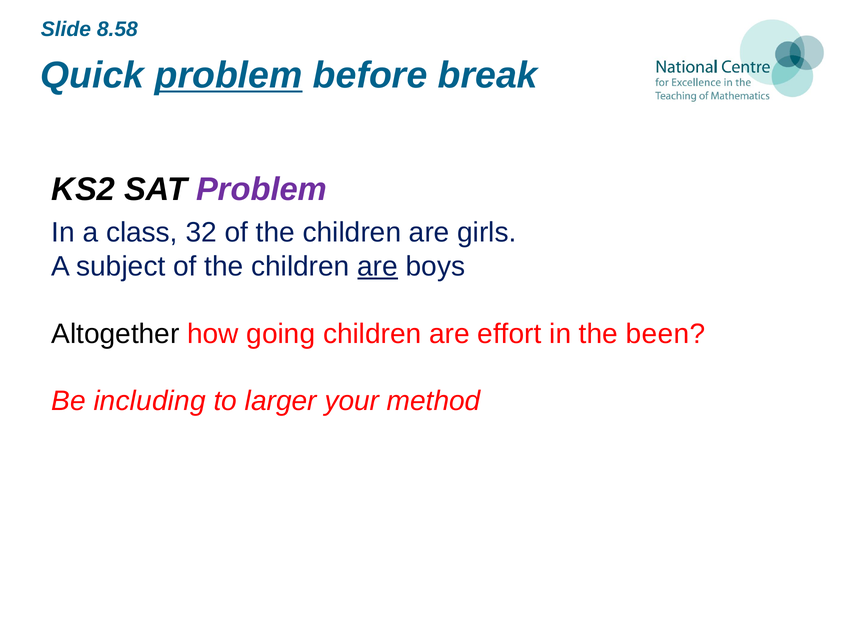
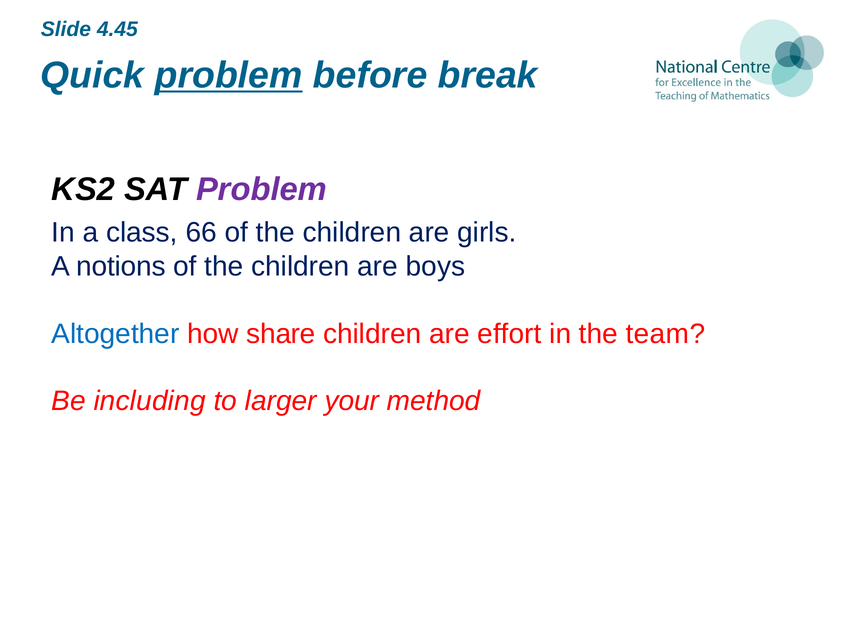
8.58: 8.58 -> 4.45
32: 32 -> 66
subject: subject -> notions
are at (378, 266) underline: present -> none
Altogether colour: black -> blue
going: going -> share
been: been -> team
